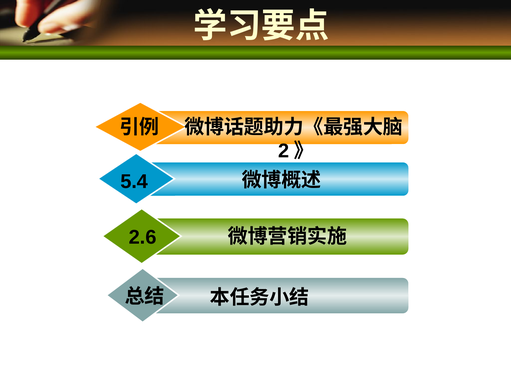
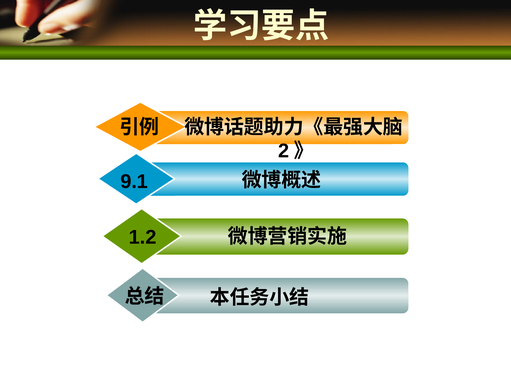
5.4: 5.4 -> 9.1
2.6: 2.6 -> 1.2
